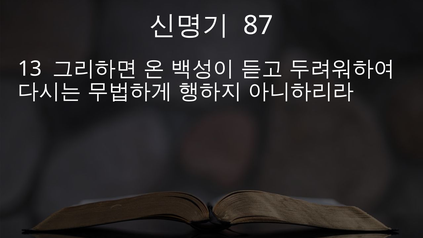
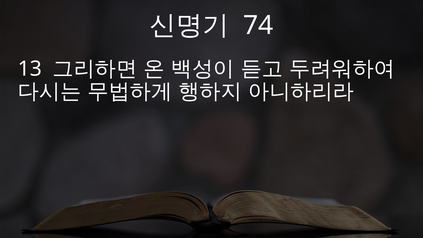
87: 87 -> 74
